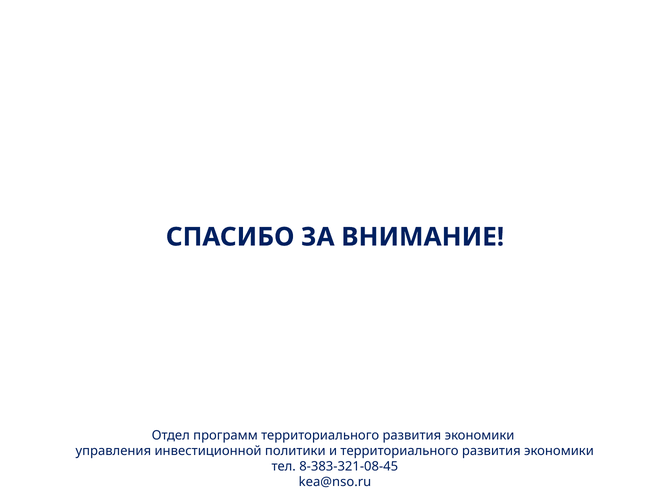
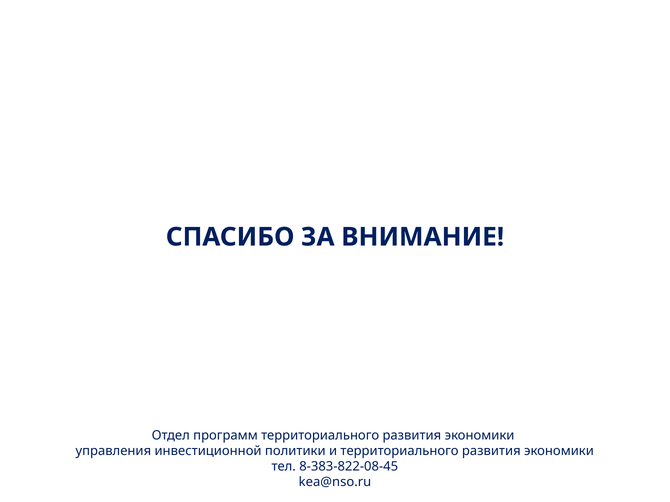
8-383-321-08-45: 8-383-321-08-45 -> 8-383-822-08-45
